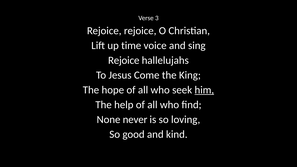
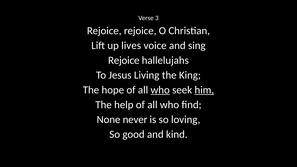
time: time -> lives
Come: Come -> Living
who at (160, 90) underline: none -> present
